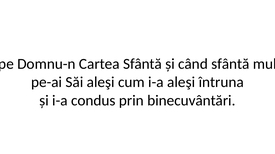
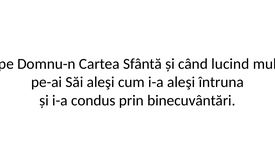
când sfântă: sfântă -> lucind
